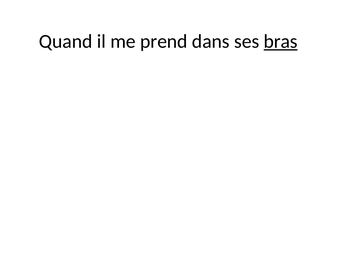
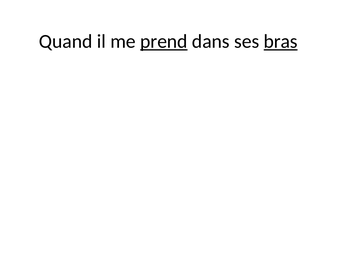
prend underline: none -> present
